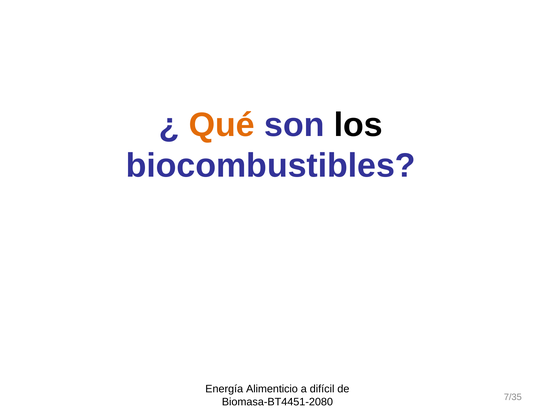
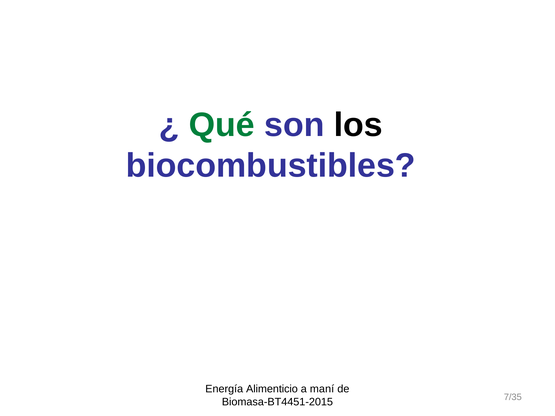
Qué colour: orange -> green
difícil: difícil -> maní
Biomasa-BT4451-2080: Biomasa-BT4451-2080 -> Biomasa-BT4451-2015
